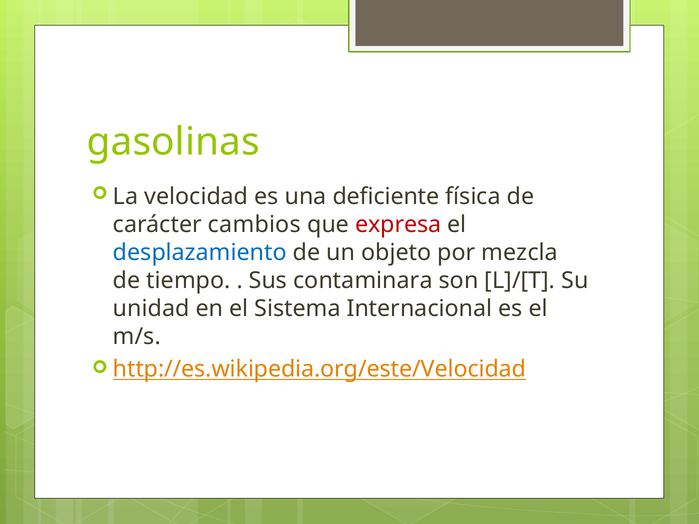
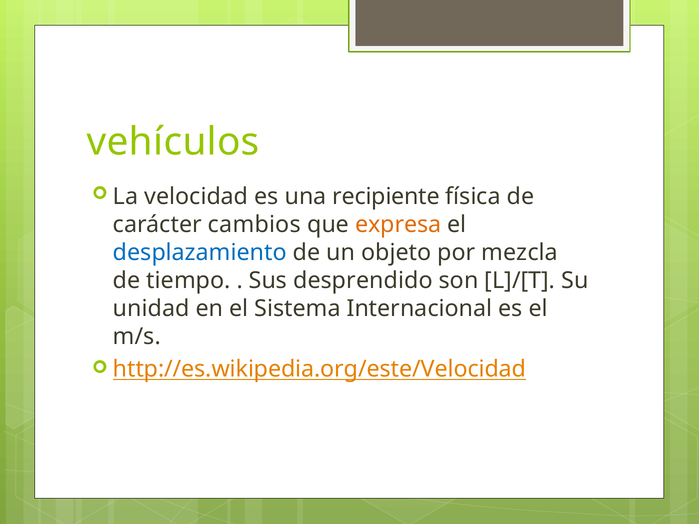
gasolinas: gasolinas -> vehículos
deficiente: deficiente -> recipiente
expresa colour: red -> orange
contaminara: contaminara -> desprendido
